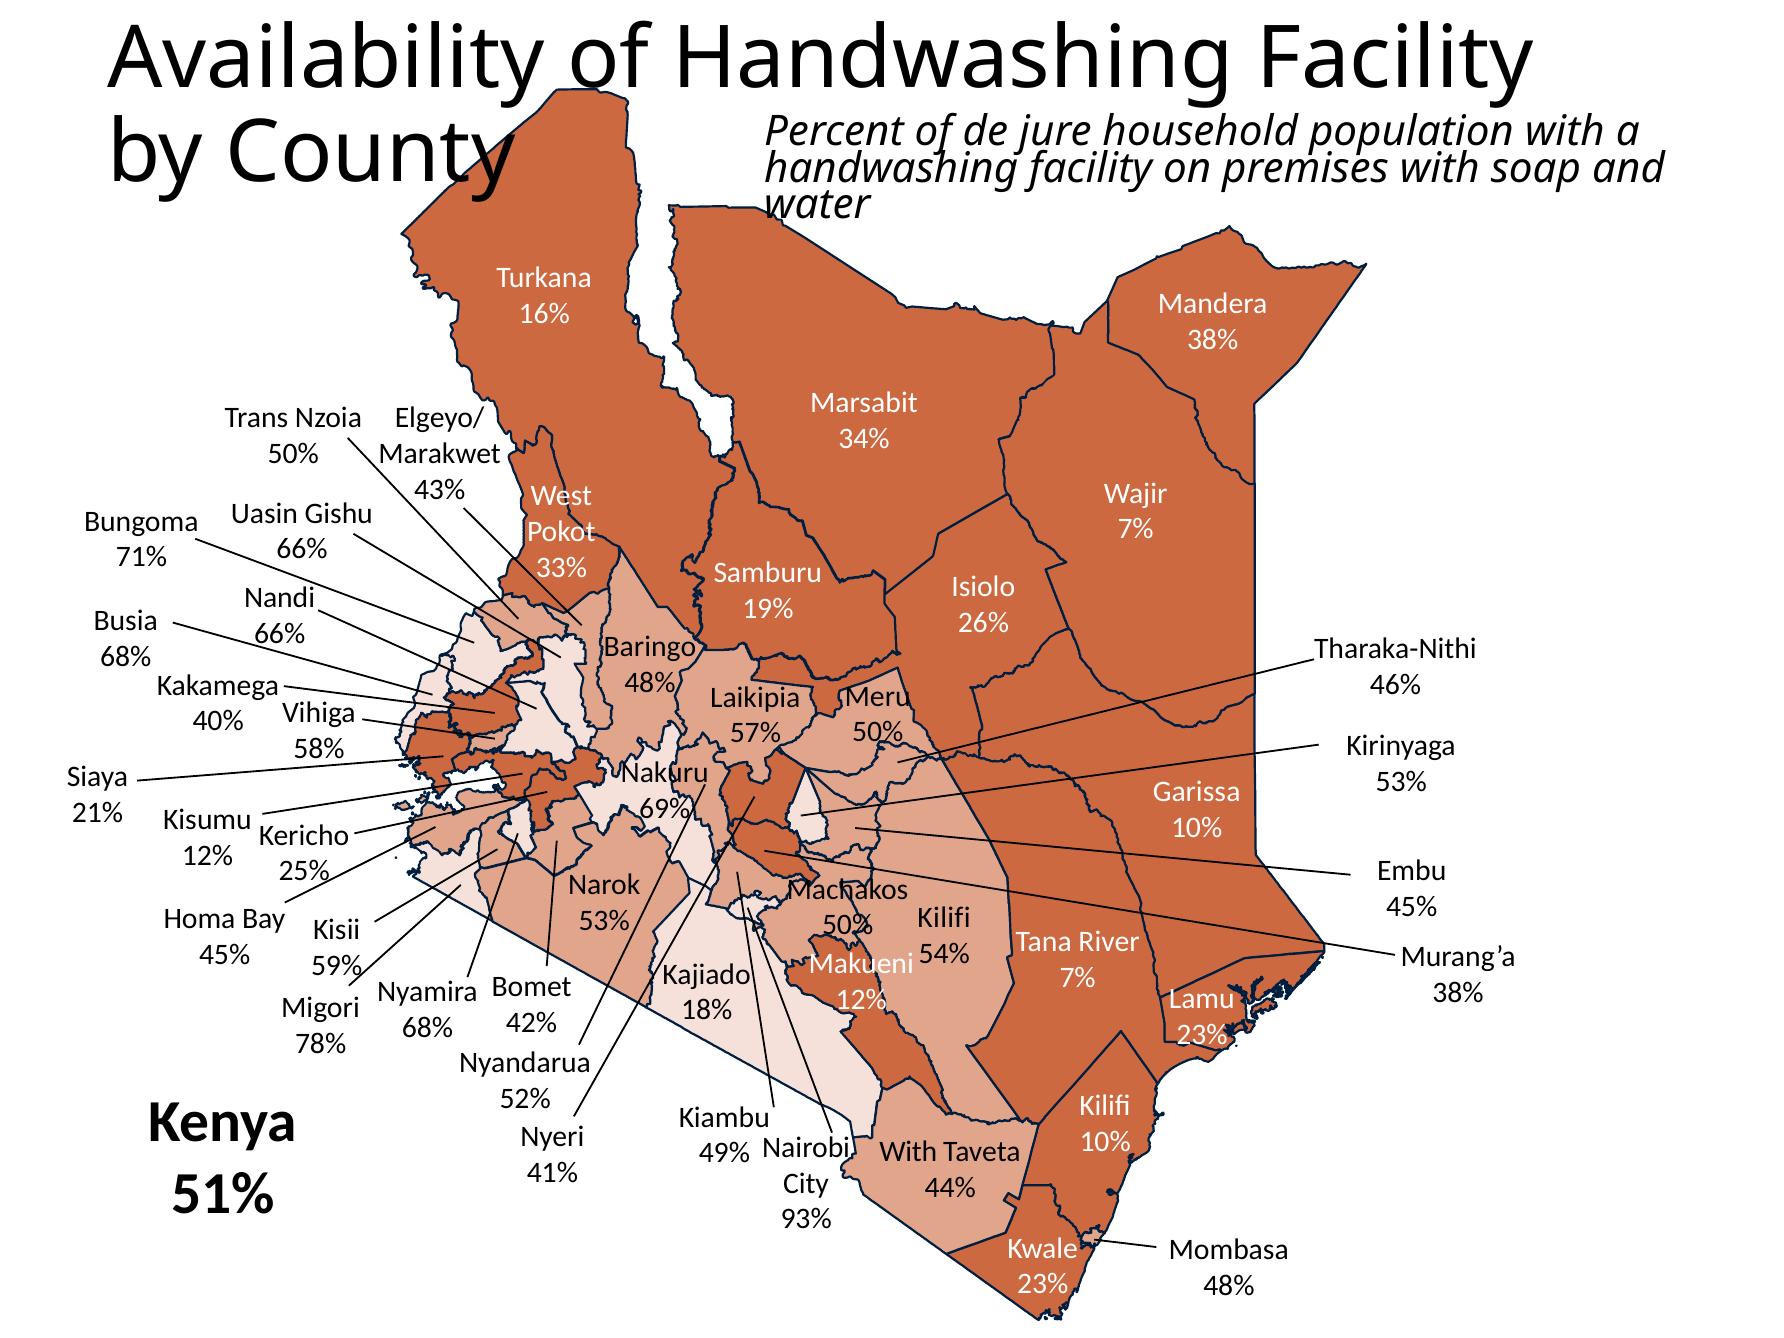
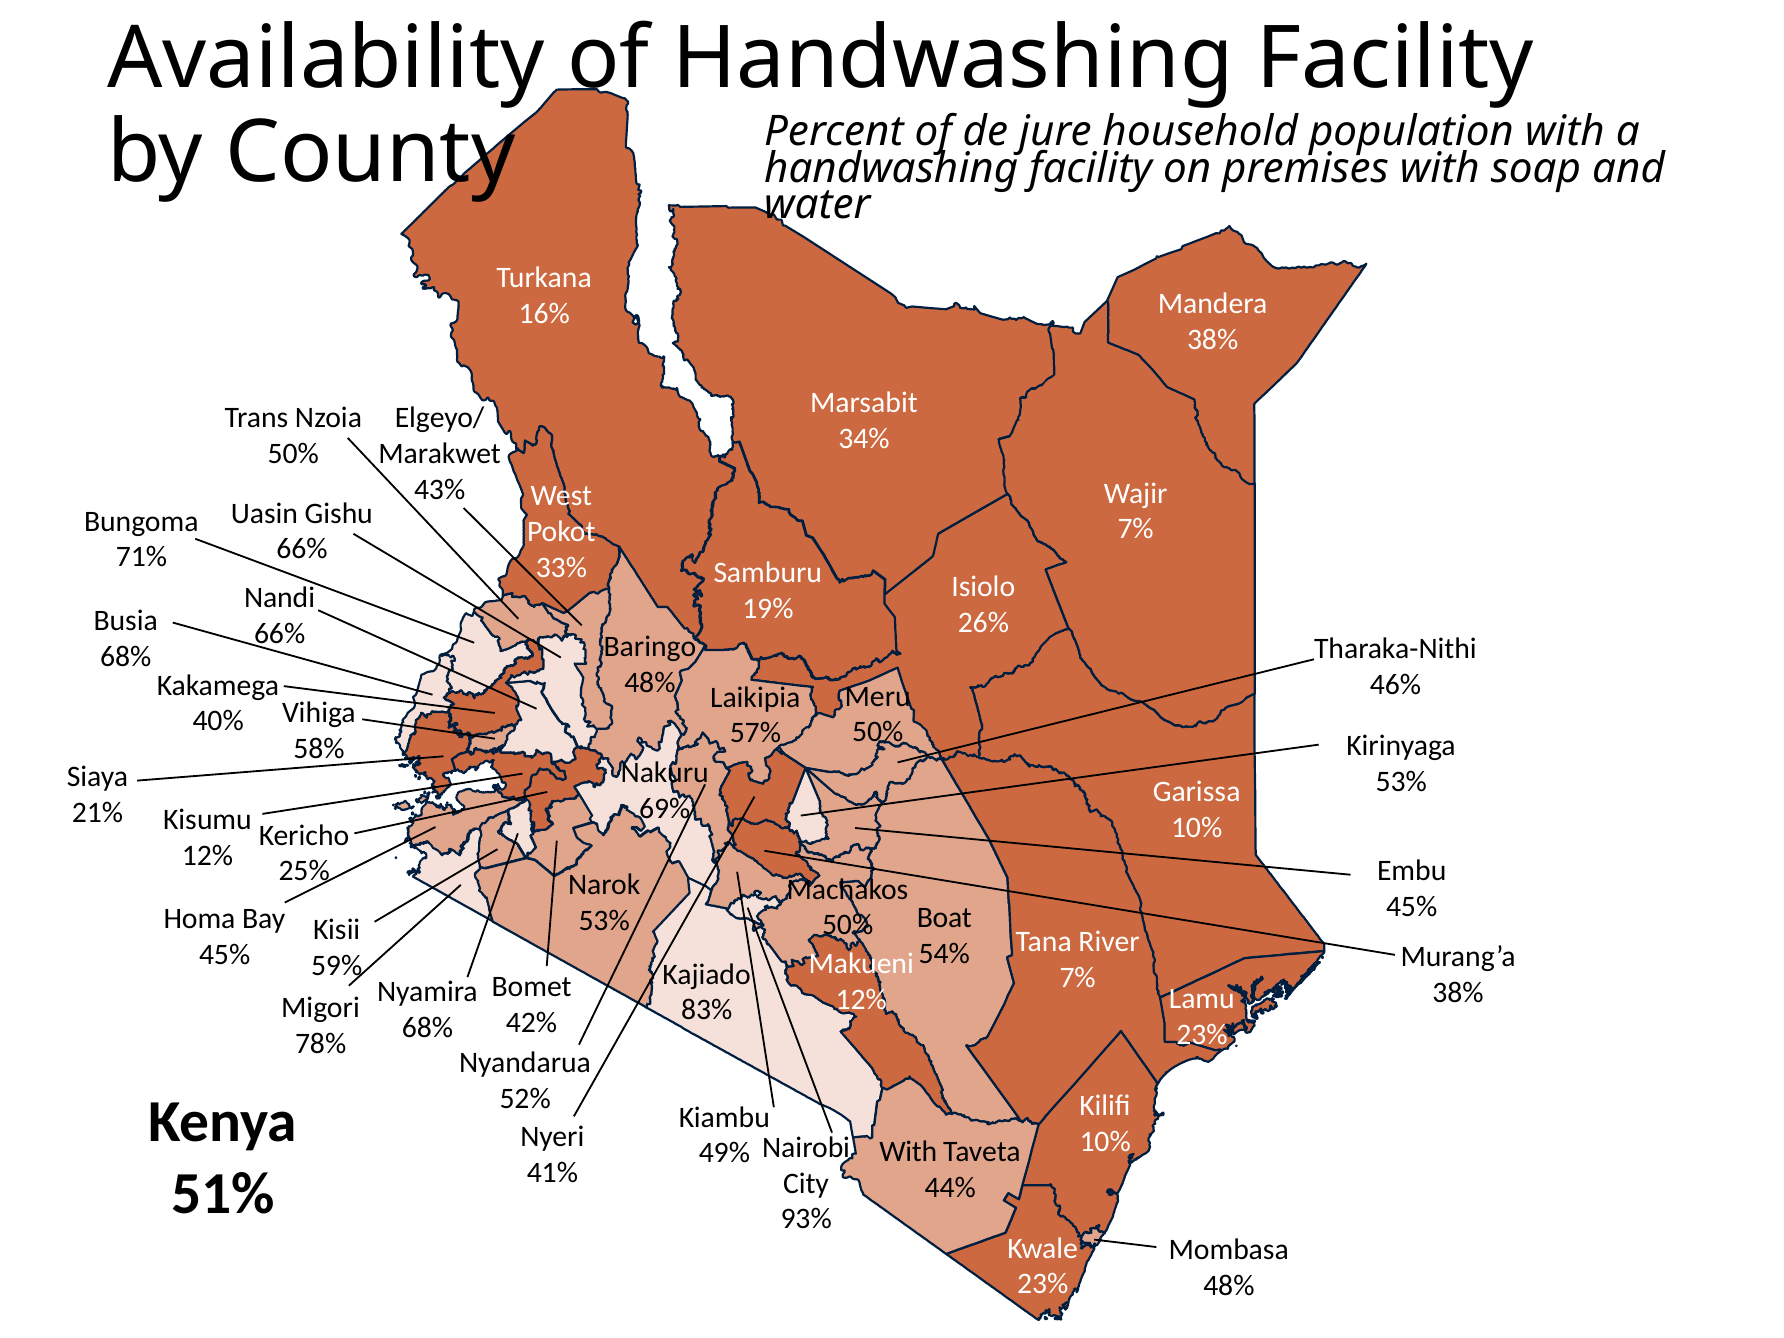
Kilifi at (944, 918): Kilifi -> Boat
18%: 18% -> 83%
